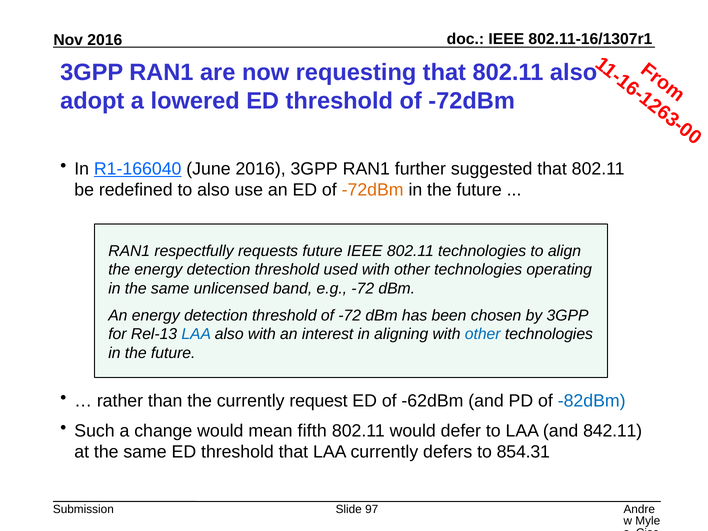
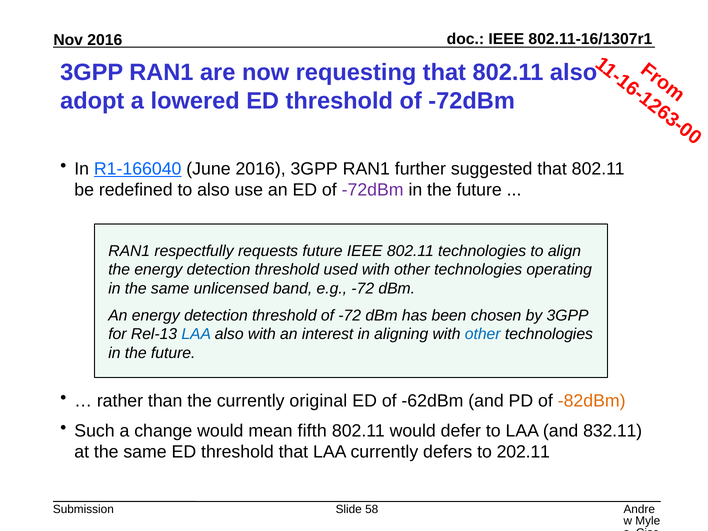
-72dBm at (373, 190) colour: orange -> purple
request: request -> original
-82dBm colour: blue -> orange
842.11: 842.11 -> 832.11
854.31: 854.31 -> 202.11
97: 97 -> 58
